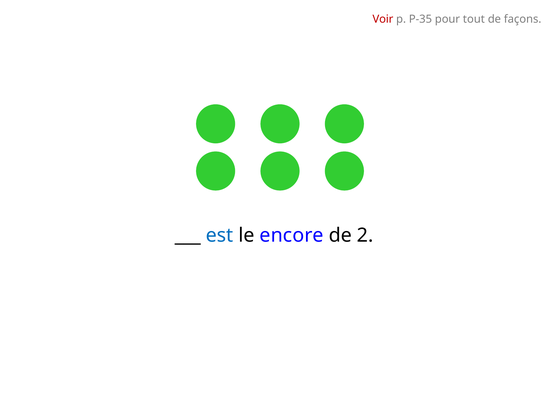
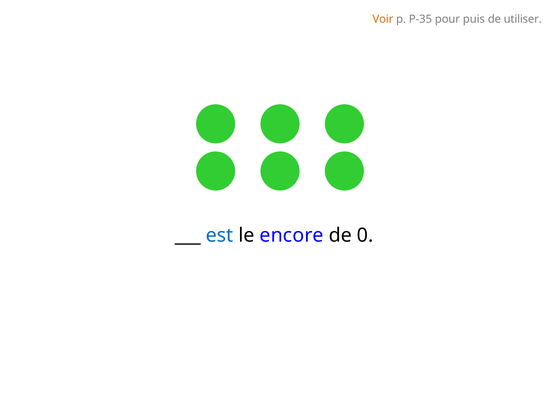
Voir colour: red -> orange
tout: tout -> puis
façons: façons -> utiliser
2: 2 -> 0
